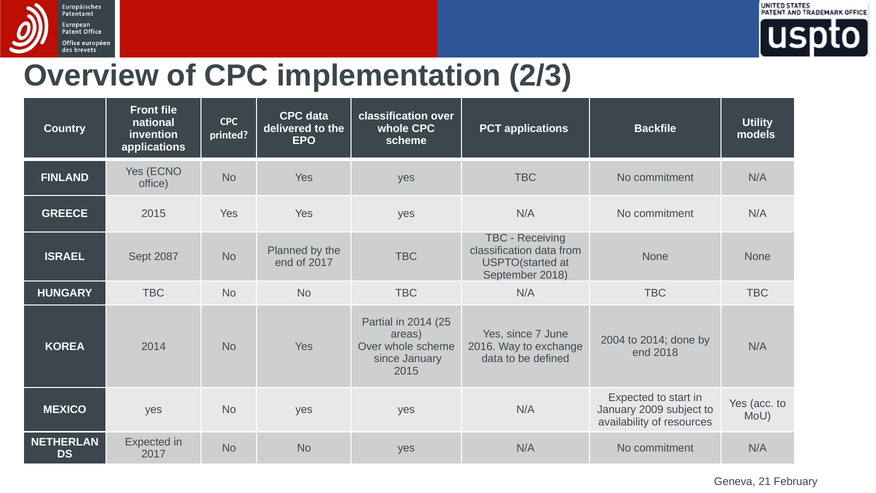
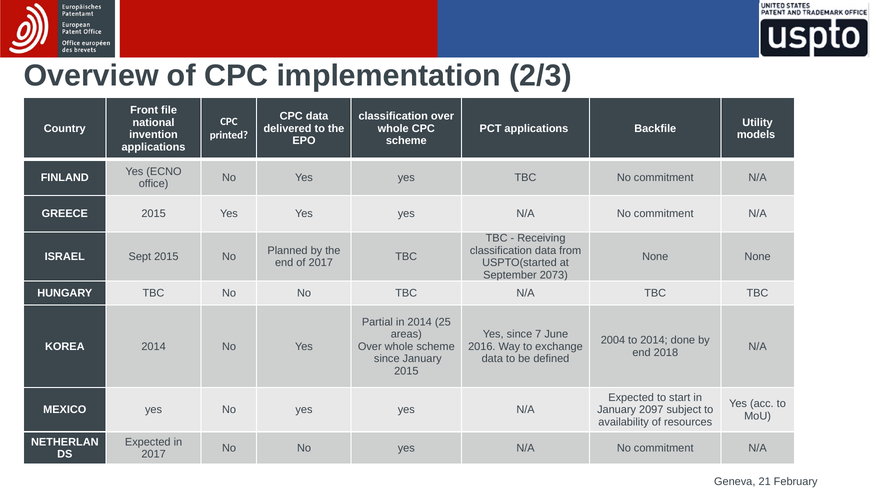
Sept 2087: 2087 -> 2015
September 2018: 2018 -> 2073
2009: 2009 -> 2097
